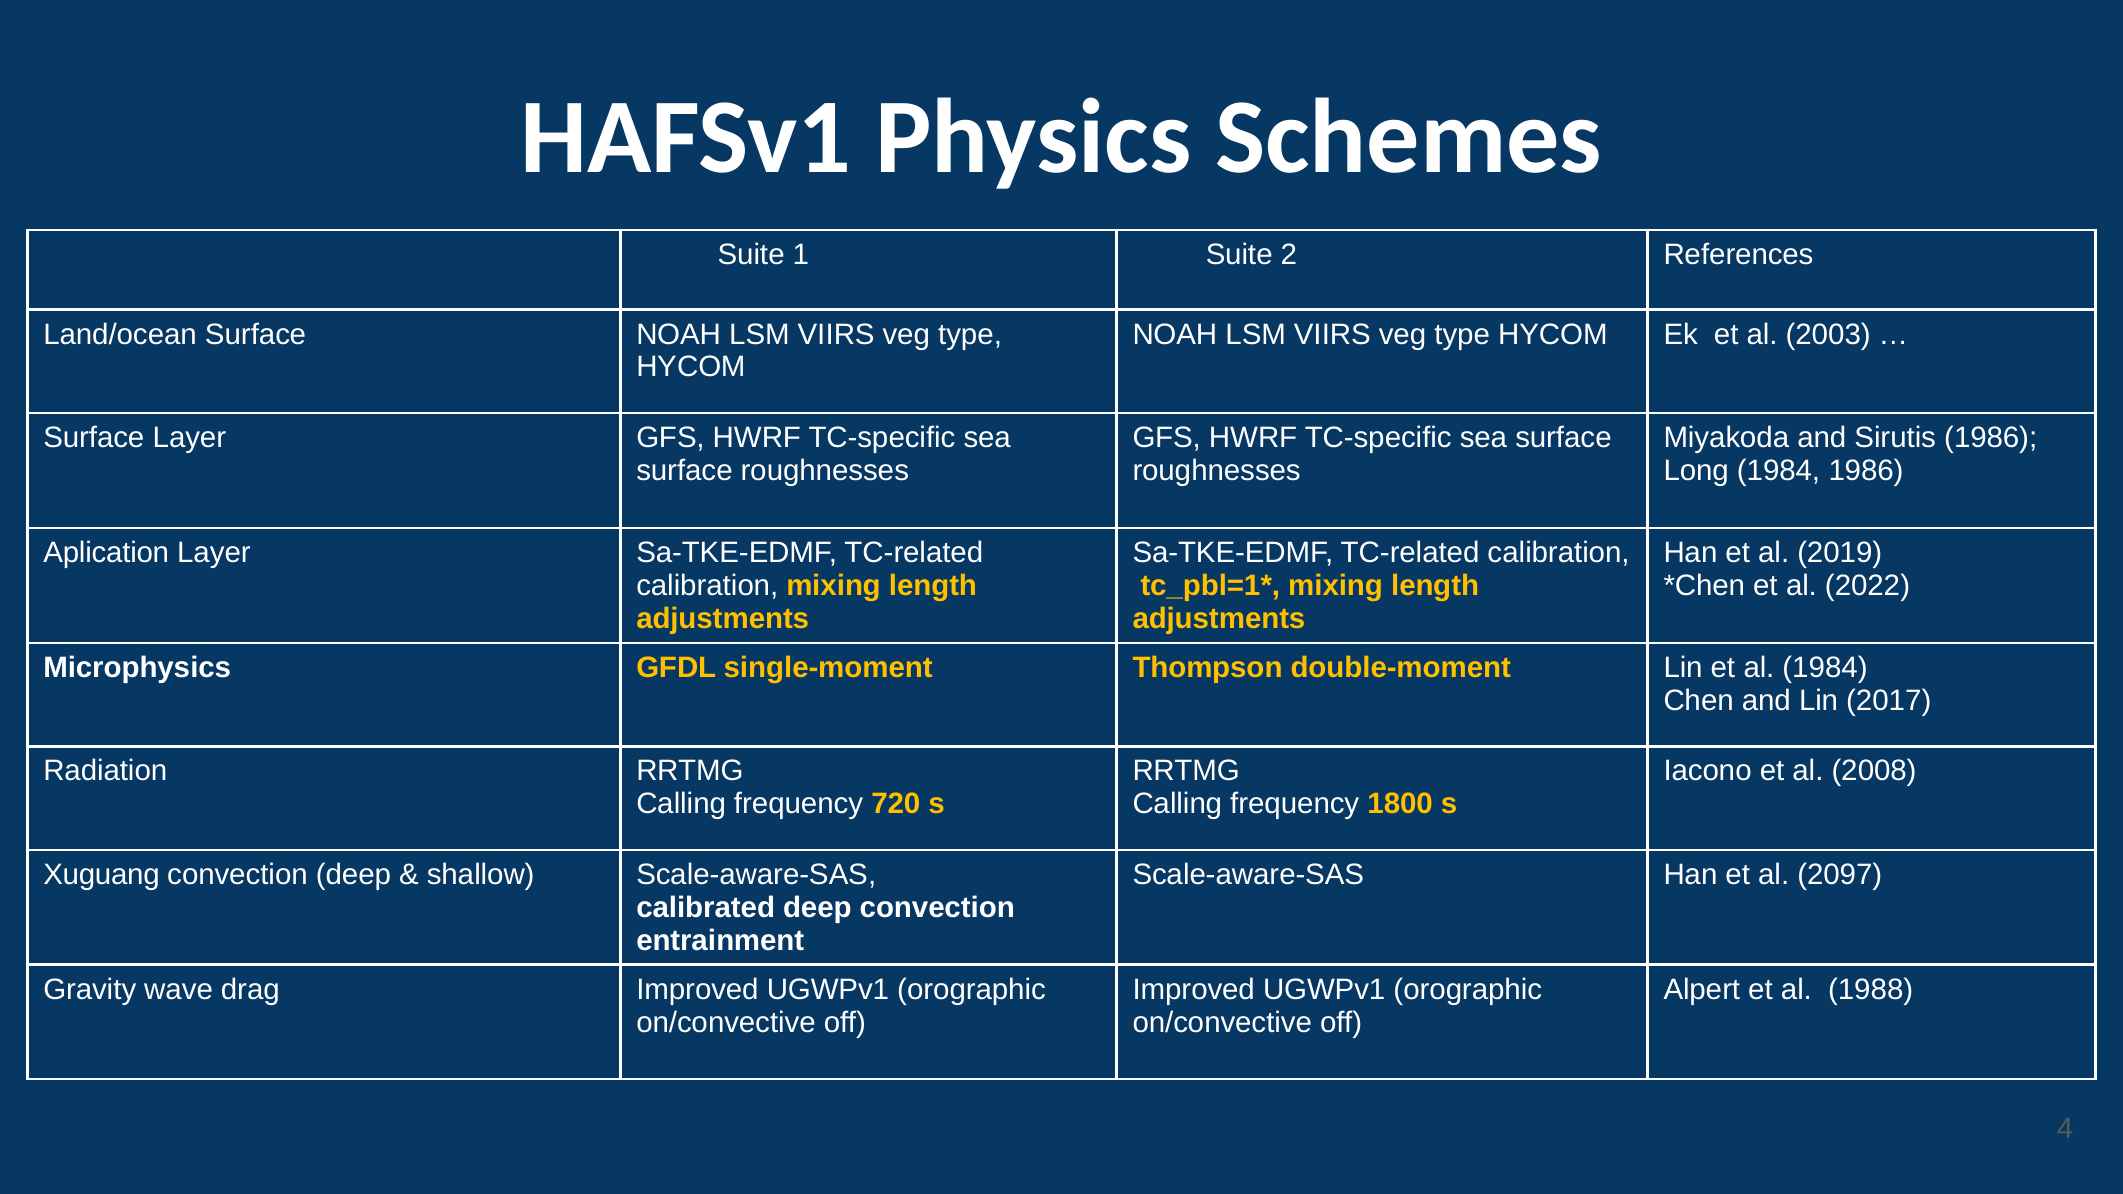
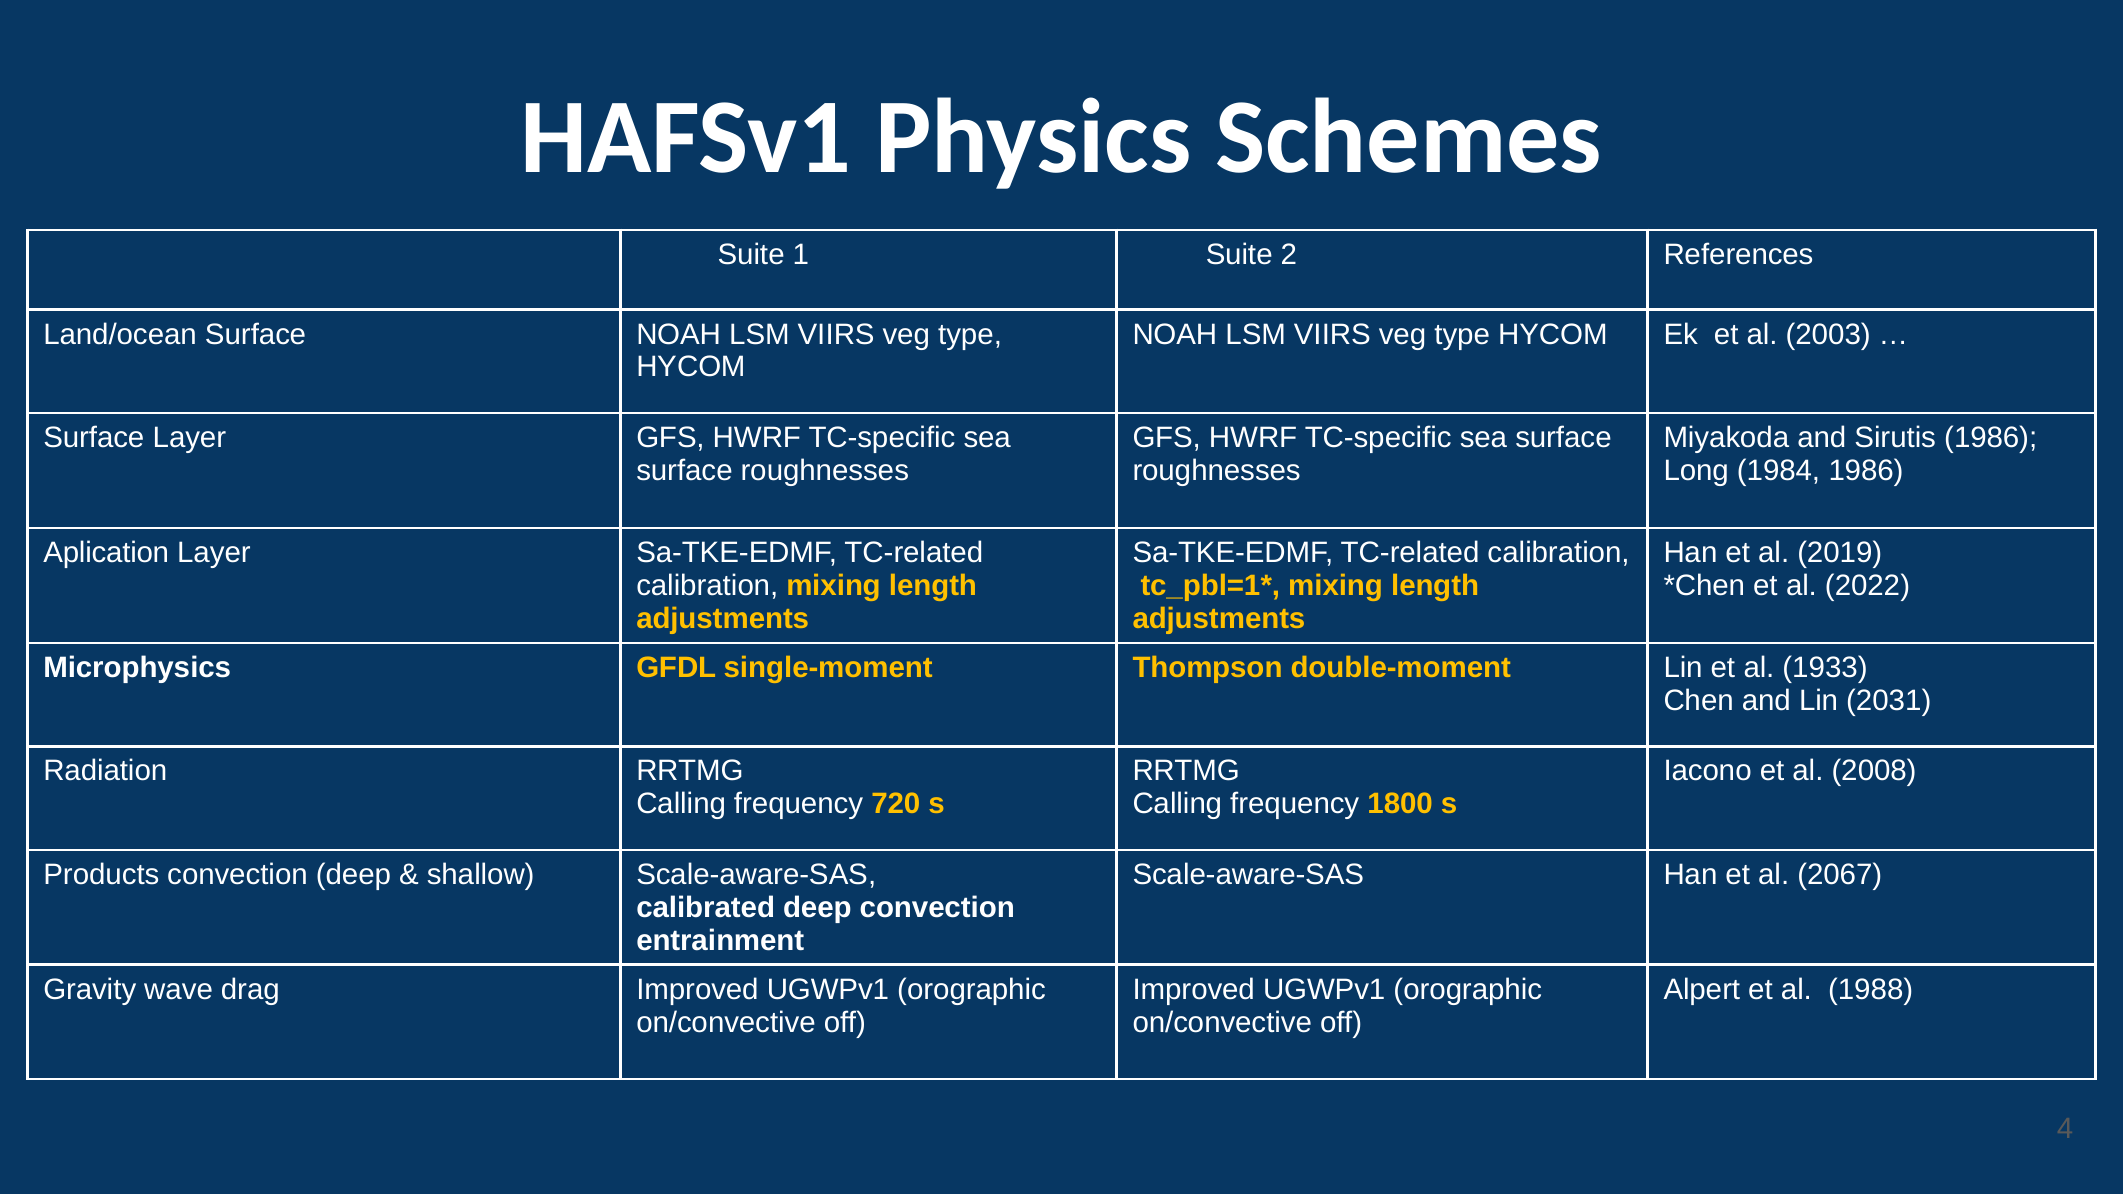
al 1984: 1984 -> 1933
2017: 2017 -> 2031
Xuguang: Xuguang -> Products
2097: 2097 -> 2067
